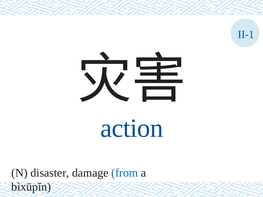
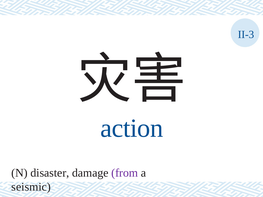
II-1: II-1 -> II-3
from colour: blue -> purple
bìxūpǐn: bìxūpǐn -> seismic
